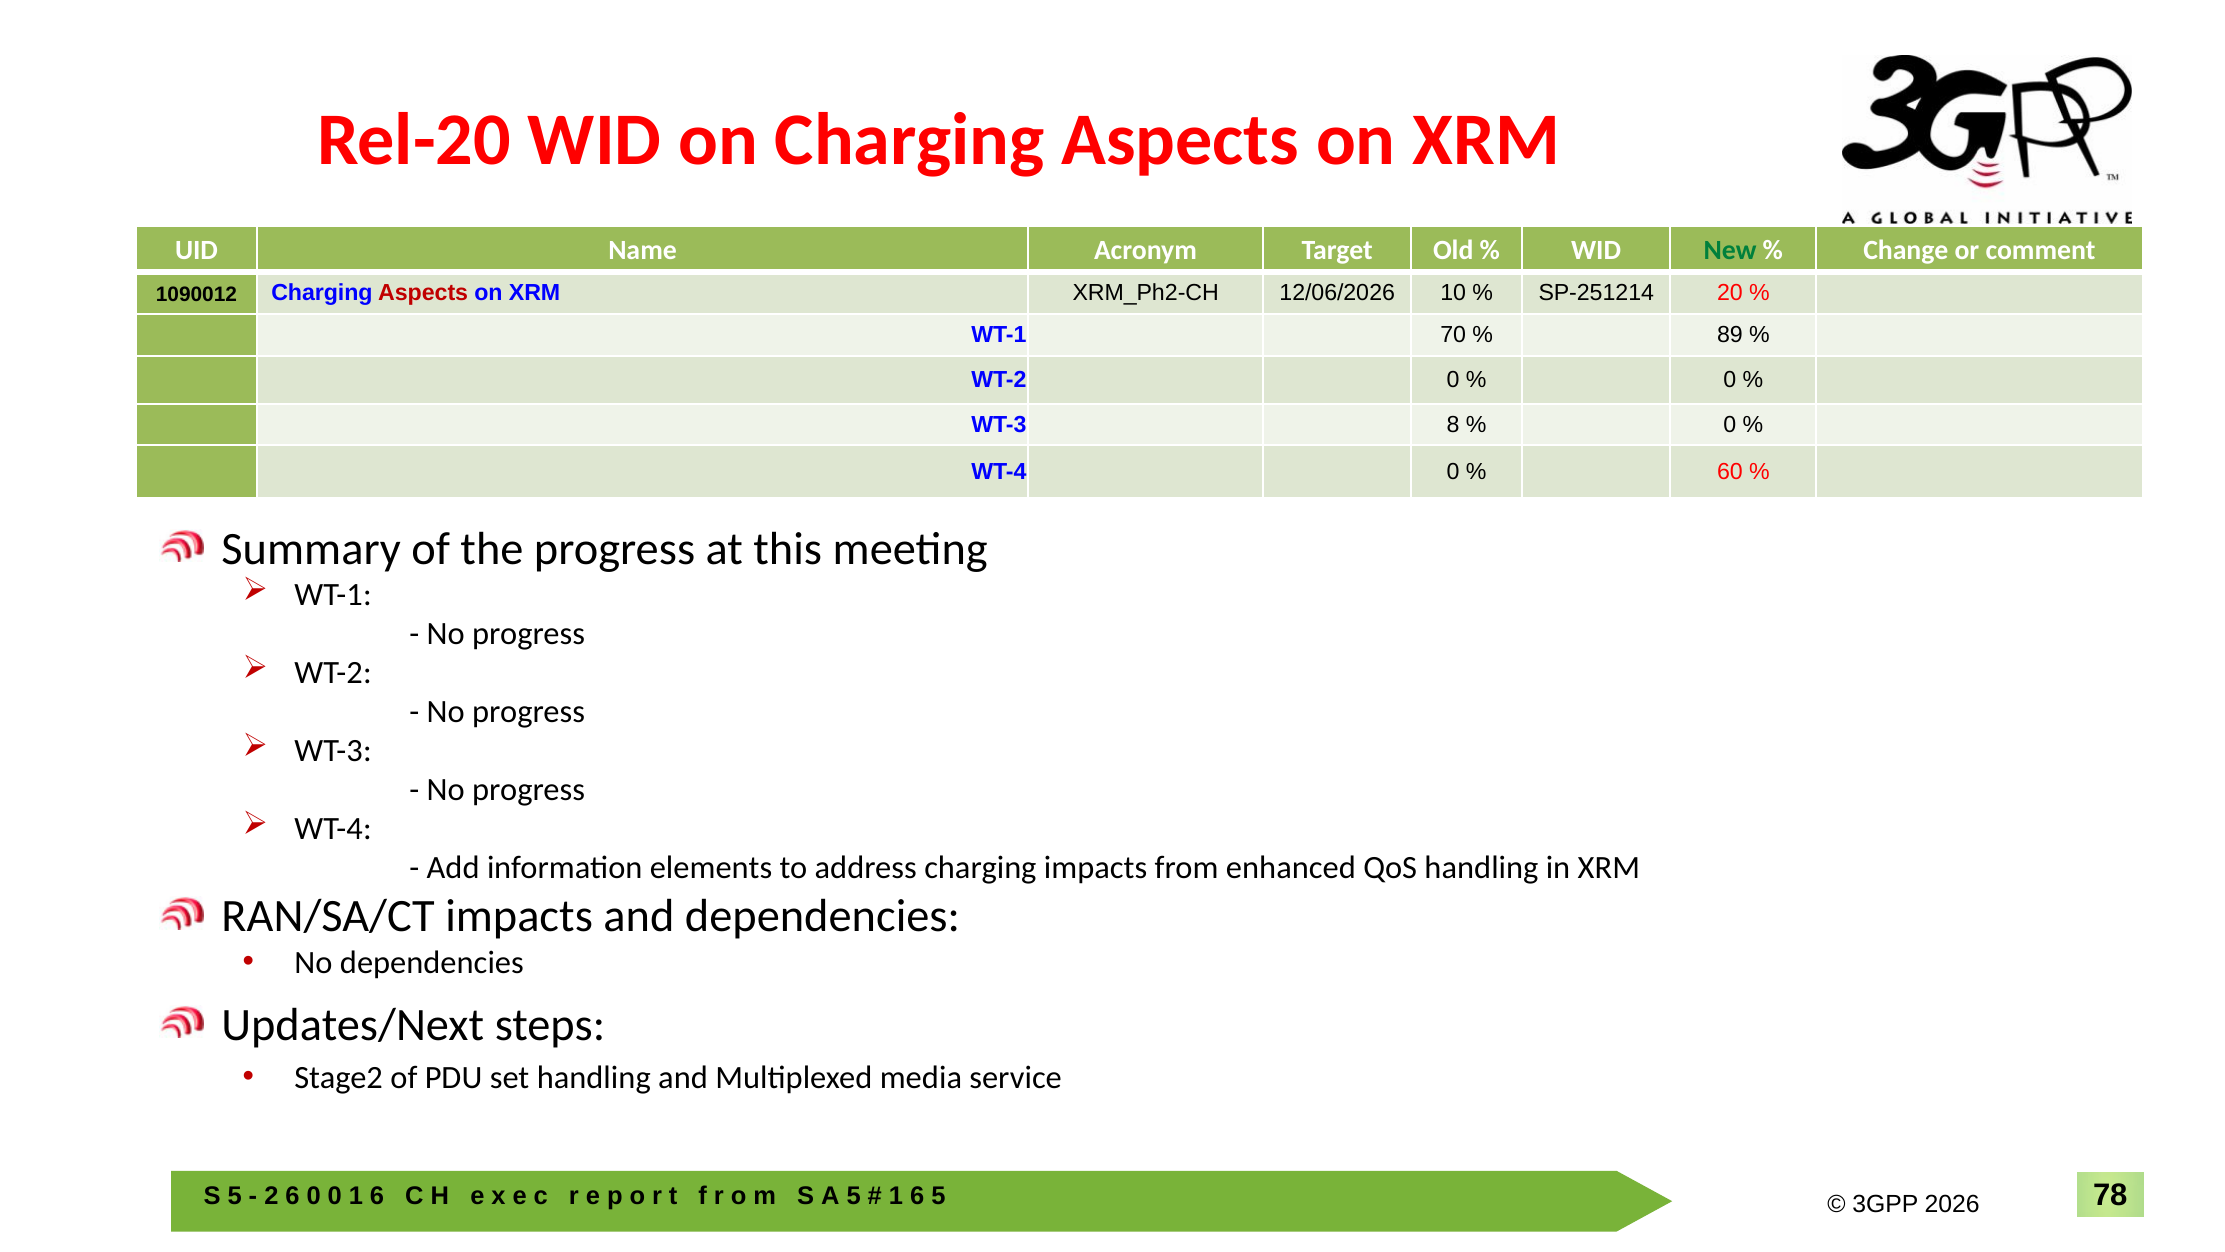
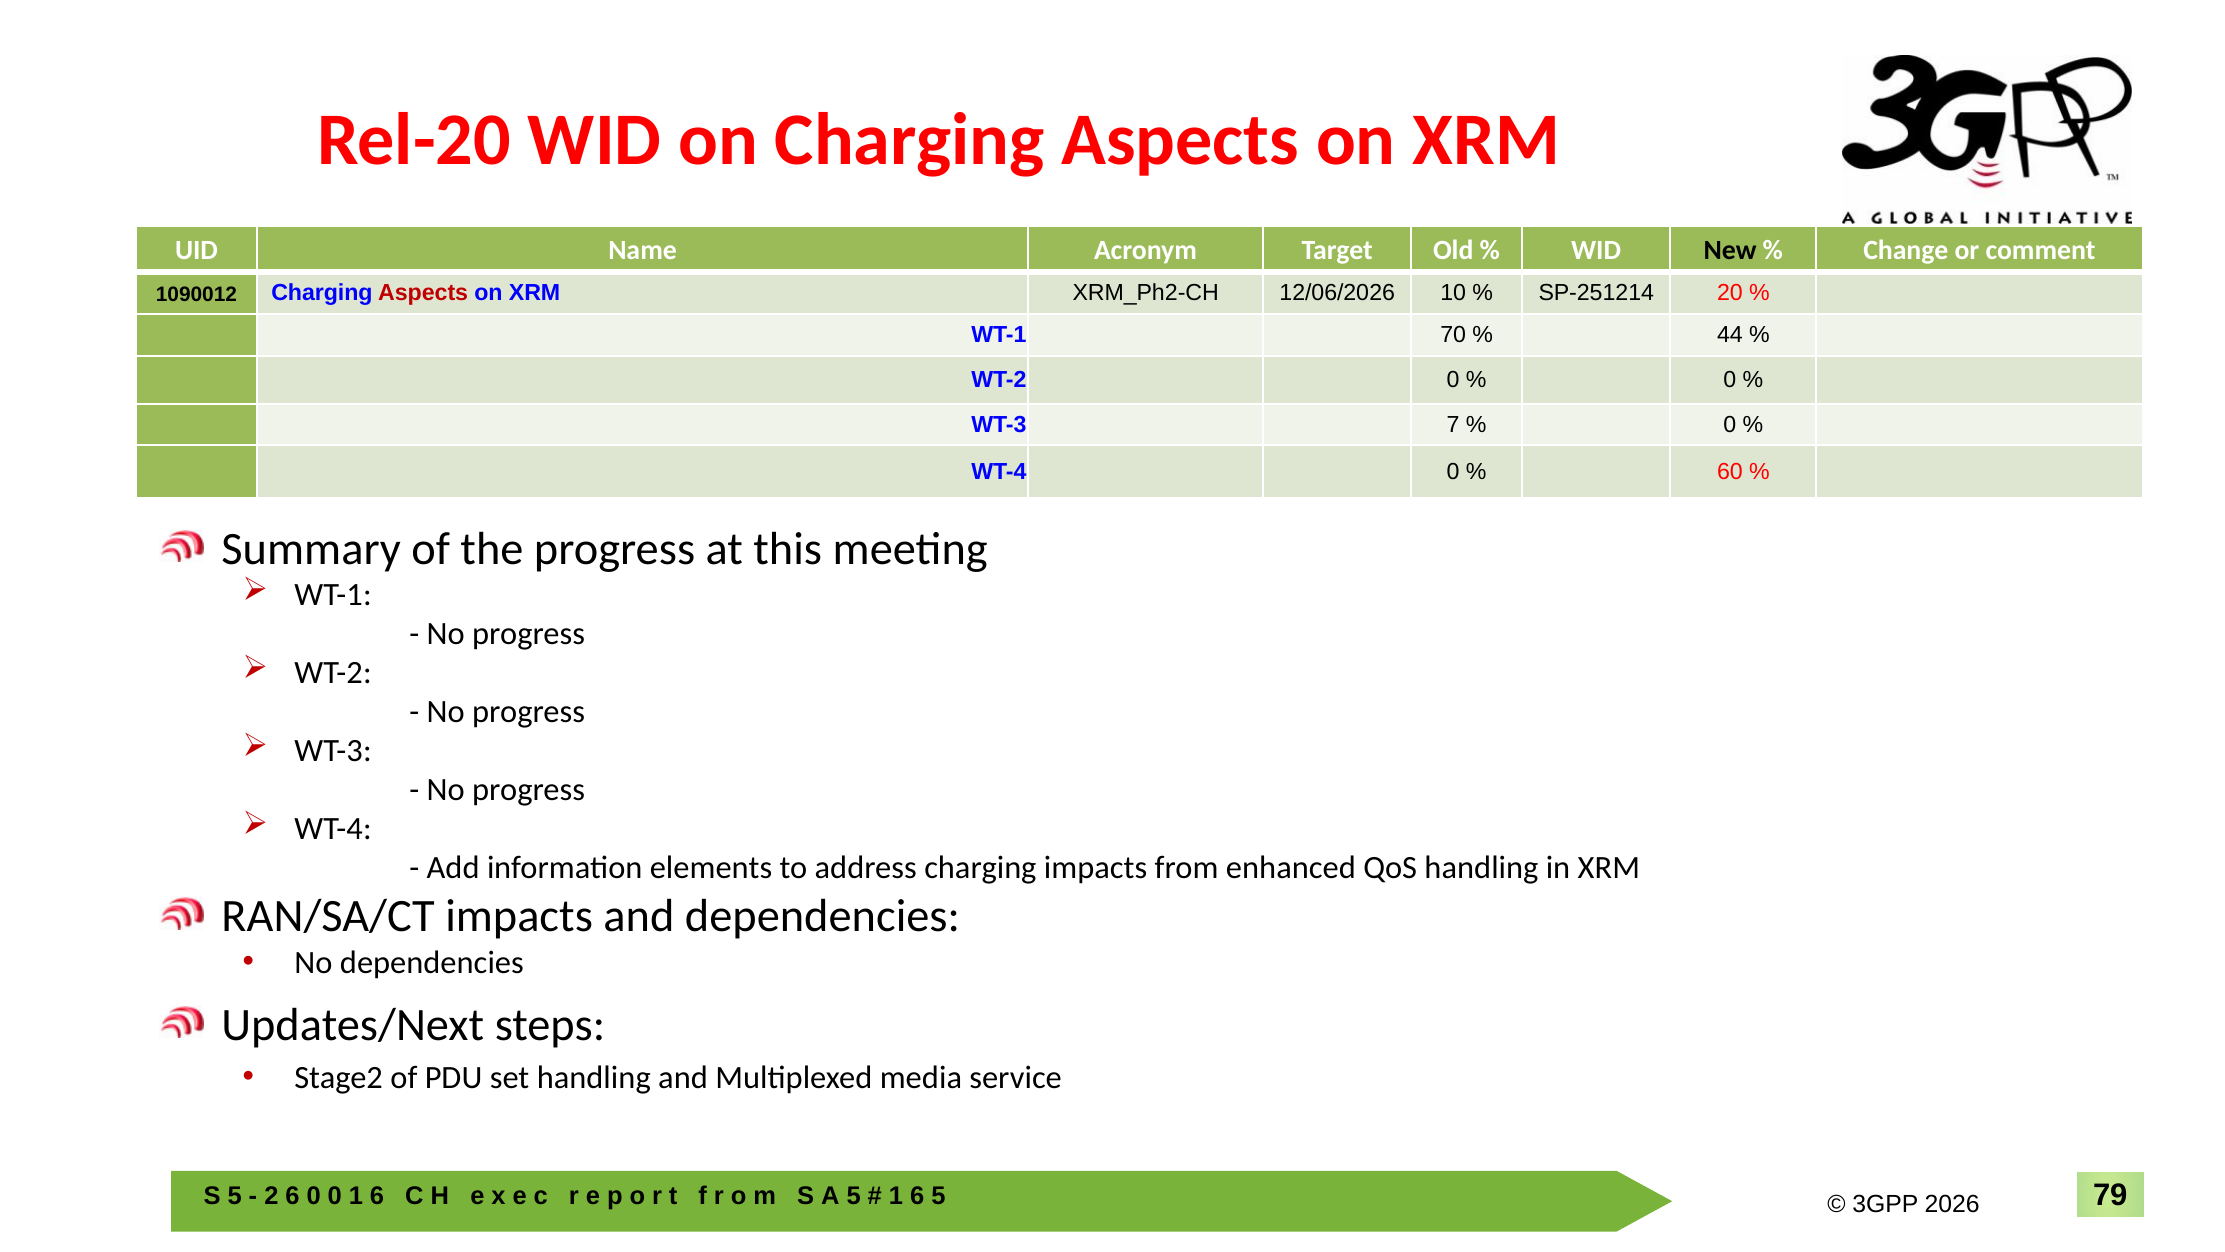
New colour: green -> black
89: 89 -> 44
8: 8 -> 7
78: 78 -> 79
